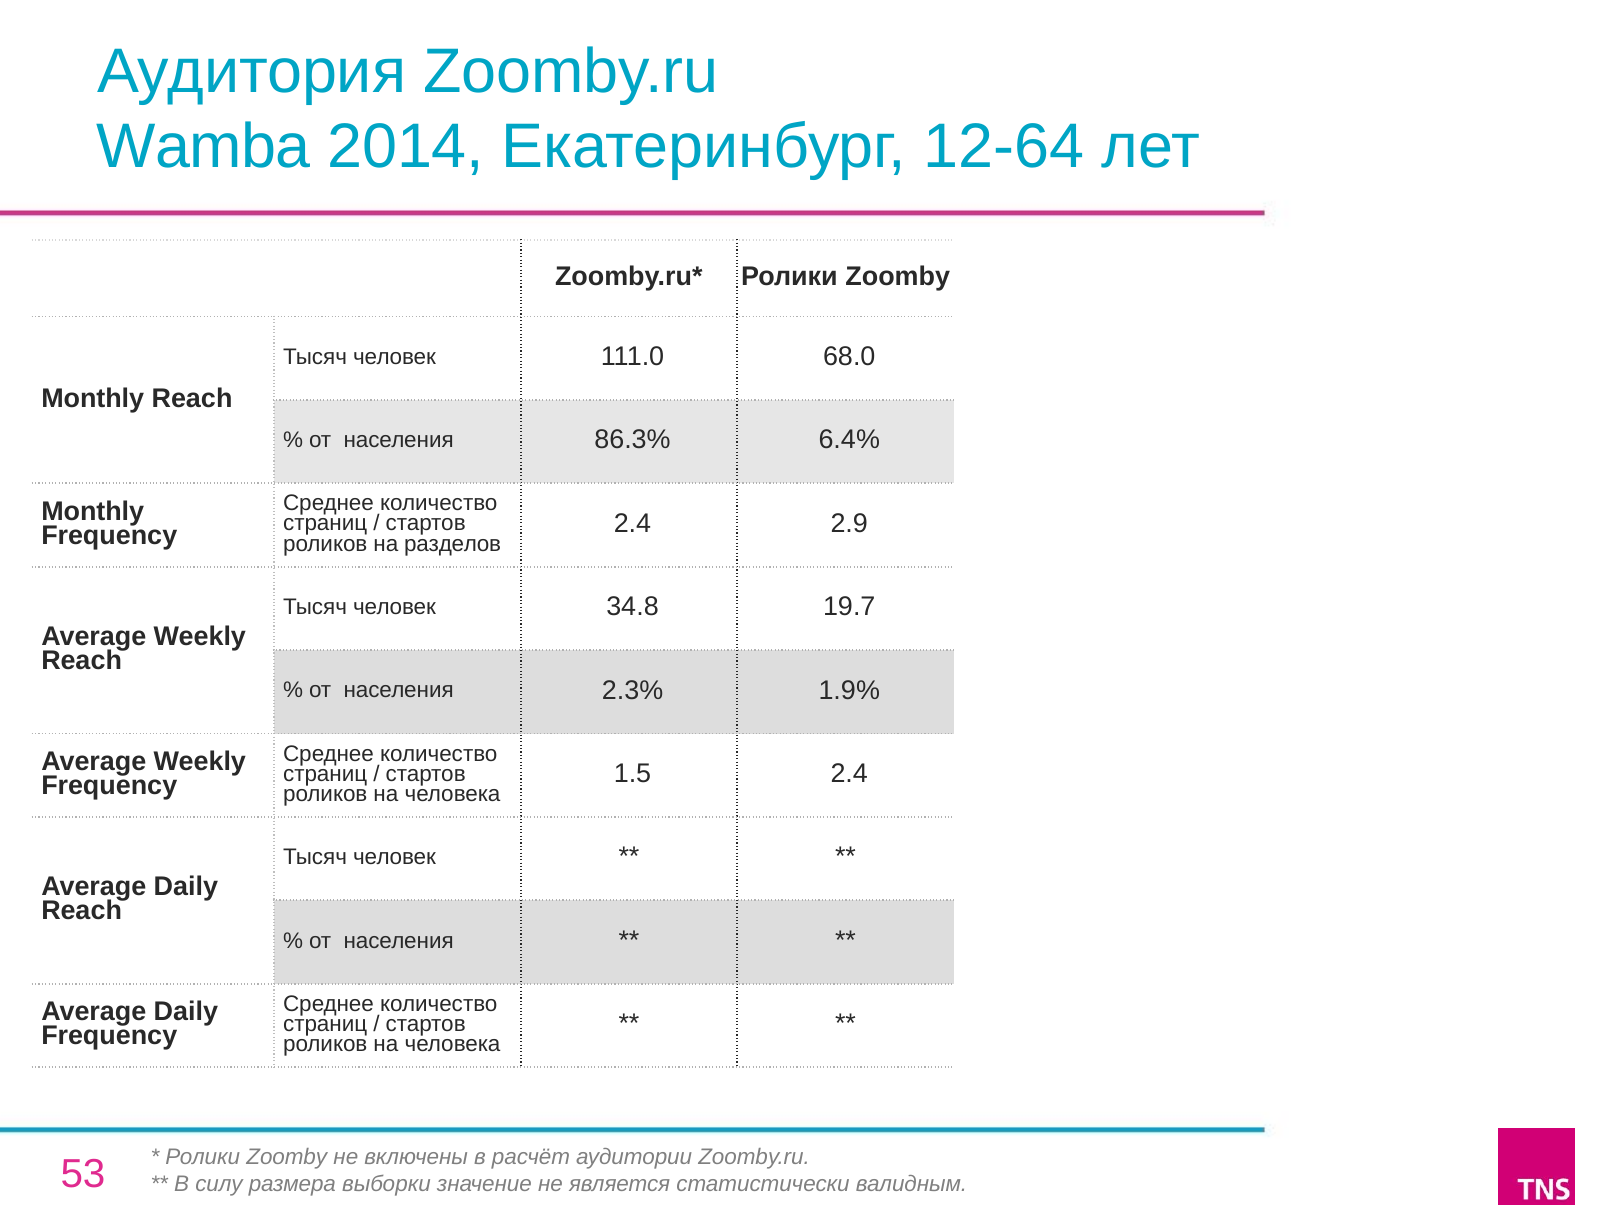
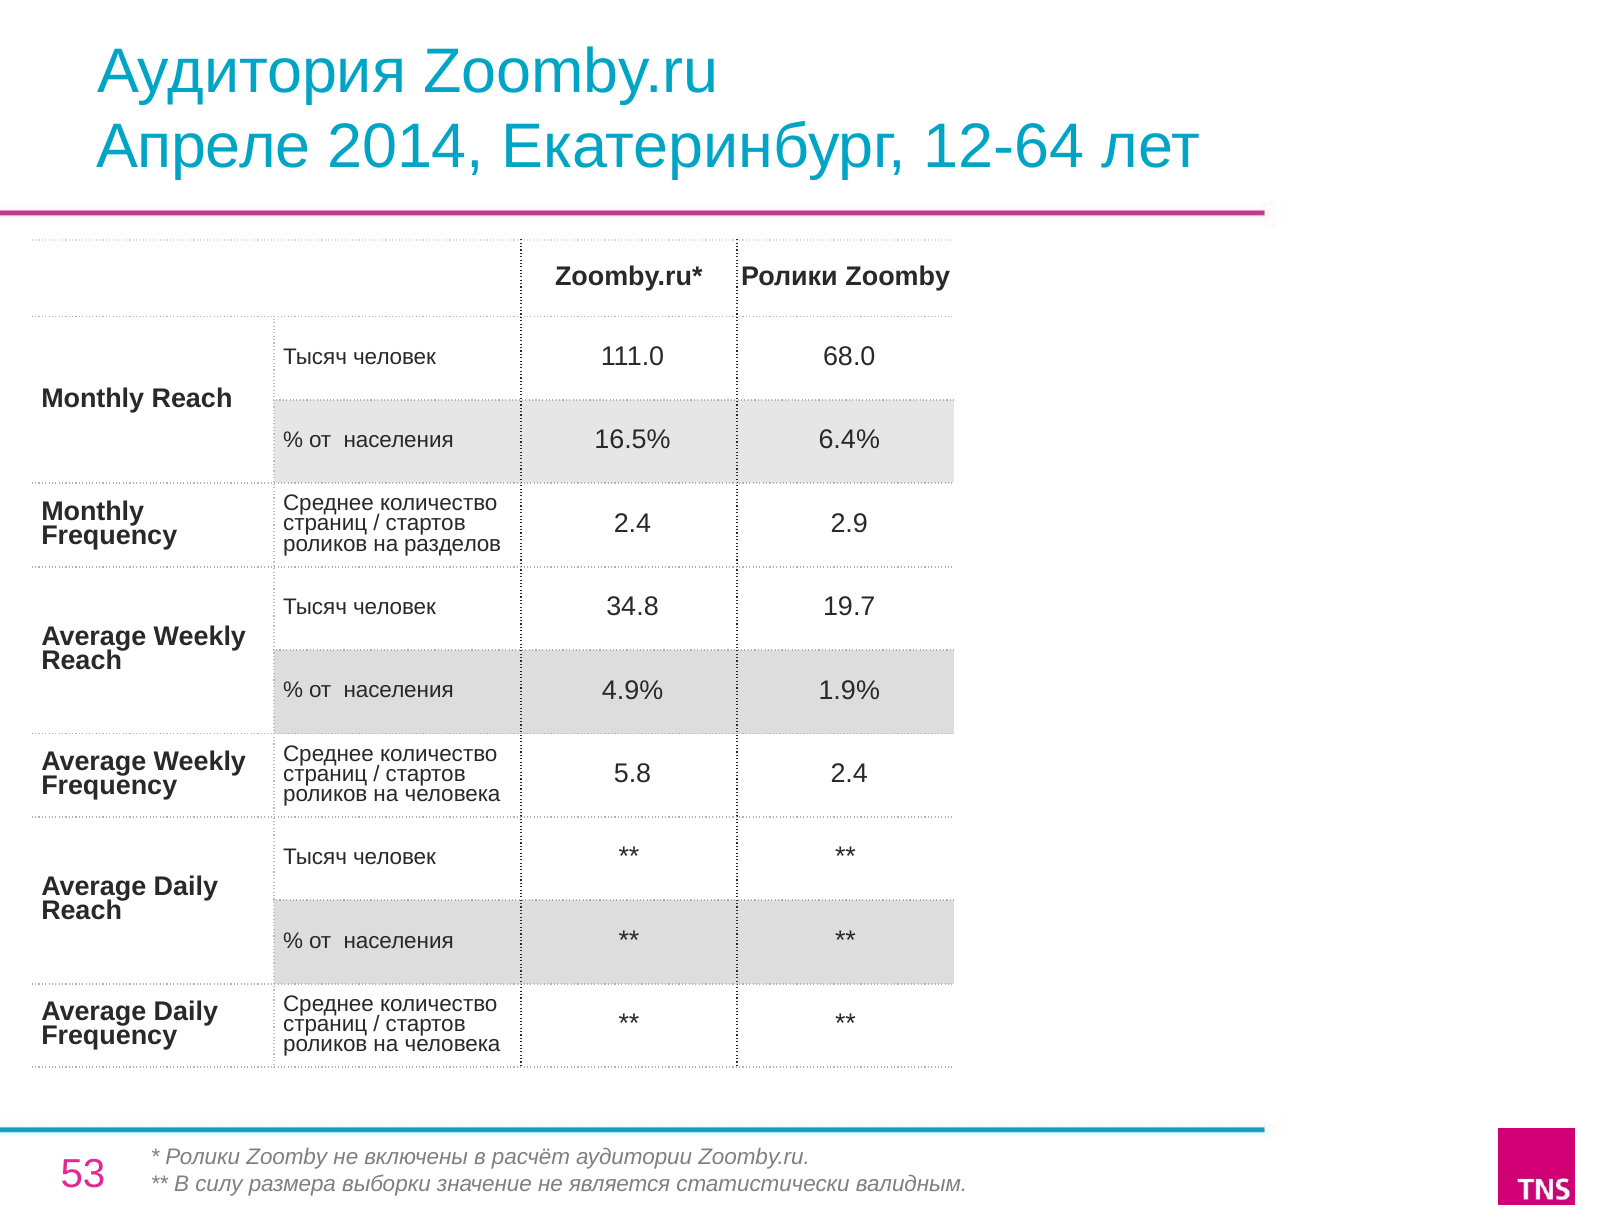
Wamba: Wamba -> Апреле
86.3%: 86.3% -> 16.5%
2.3%: 2.3% -> 4.9%
1.5: 1.5 -> 5.8
